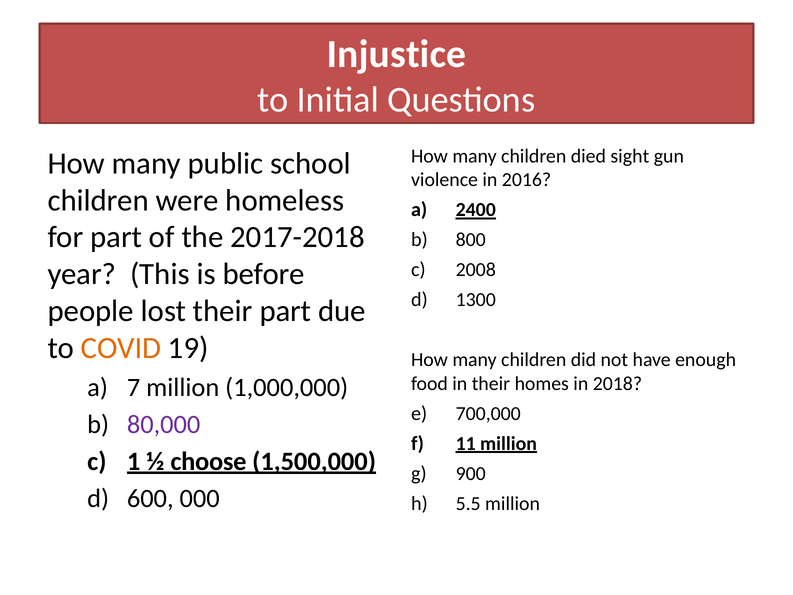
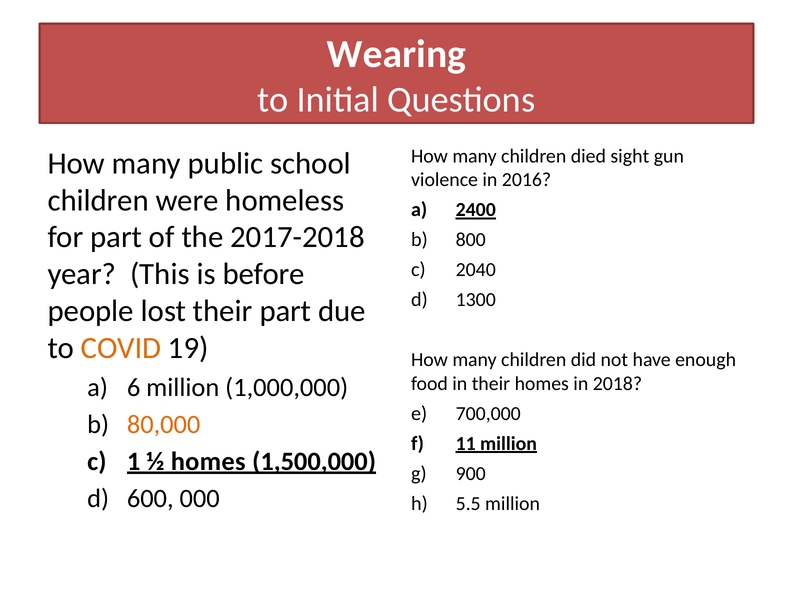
Injustice: Injustice -> Wearing
2008: 2008 -> 2040
7: 7 -> 6
80,000 colour: purple -> orange
½ choose: choose -> homes
